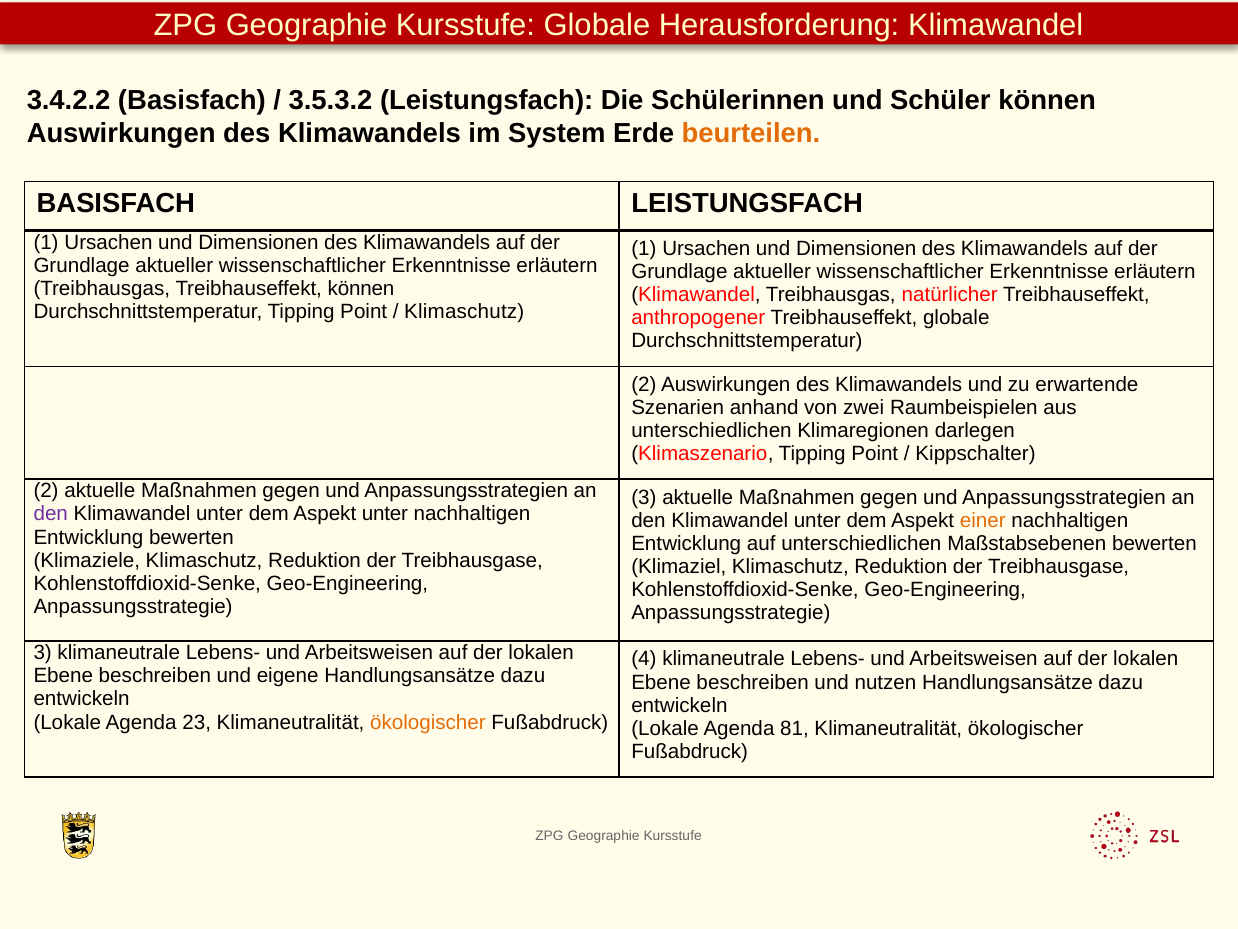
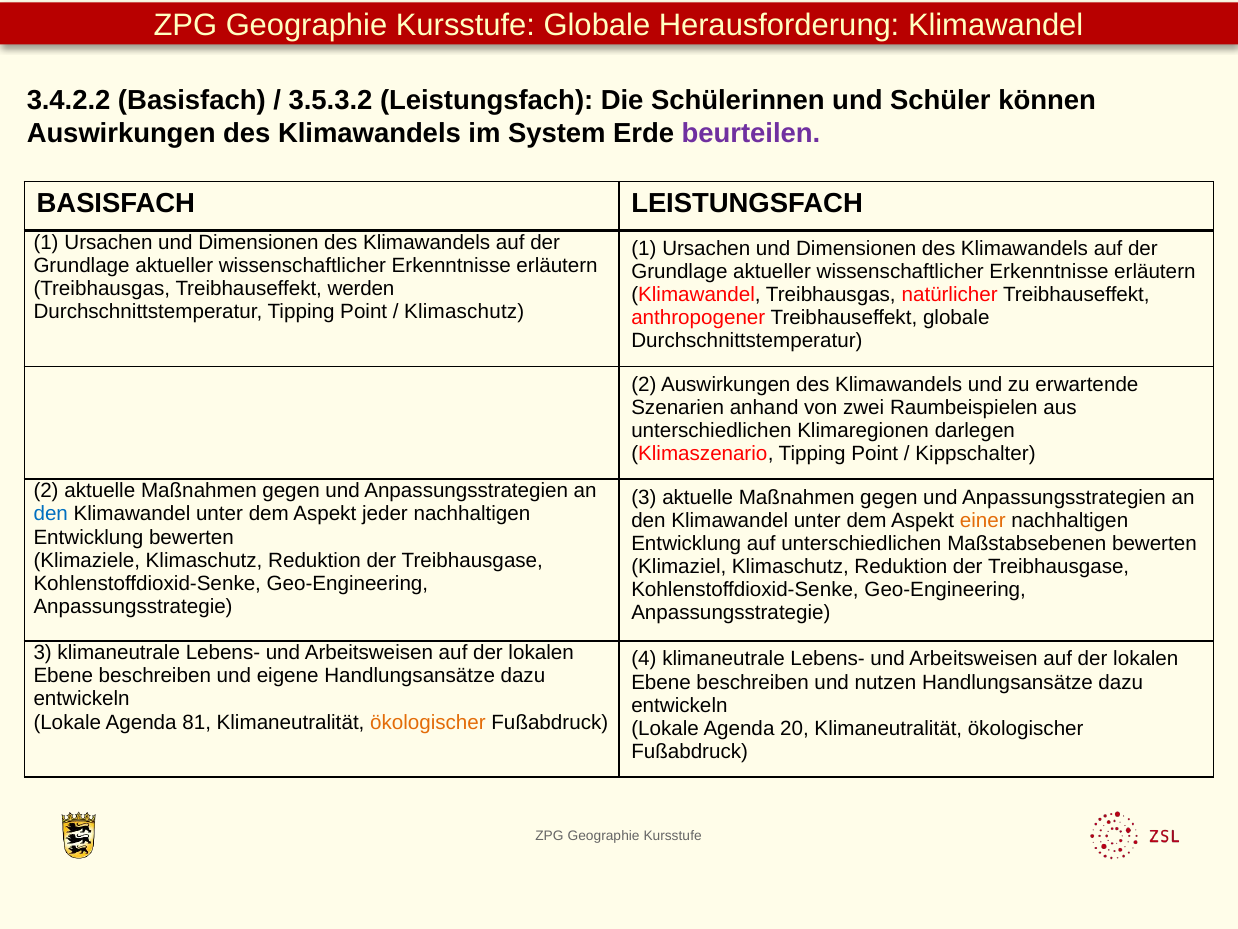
beurteilen colour: orange -> purple
können: können -> werden
den at (51, 514) colour: purple -> blue
Aspekt unter: unter -> jeder
23: 23 -> 81
81: 81 -> 20
